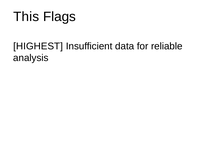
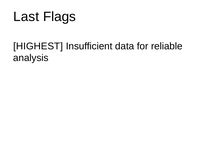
This: This -> Last
